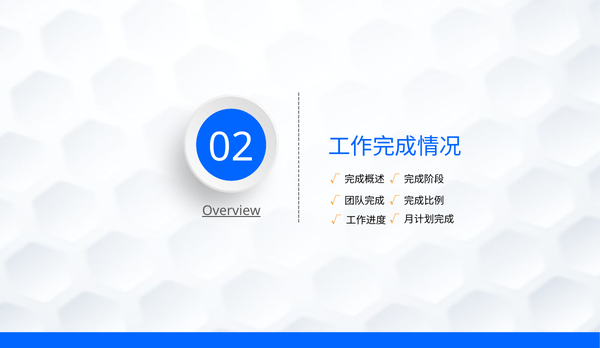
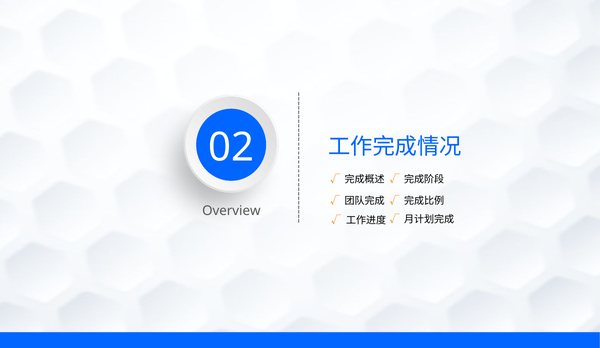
Overview underline: present -> none
